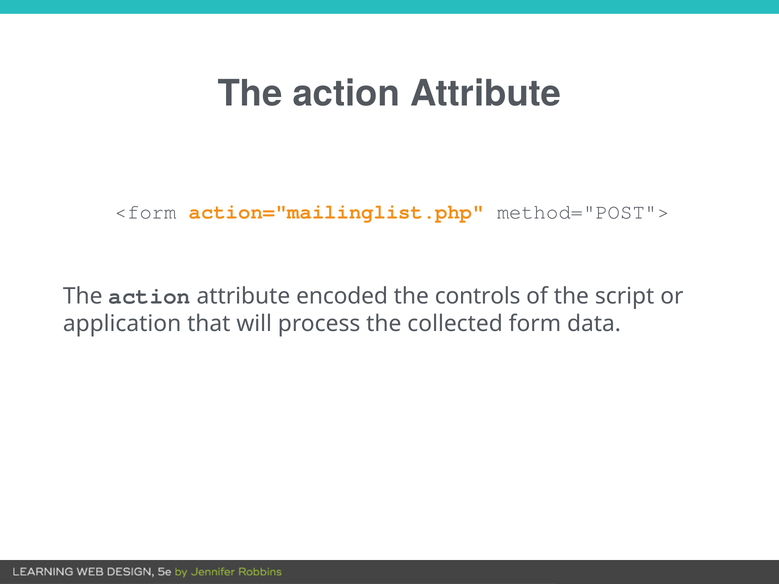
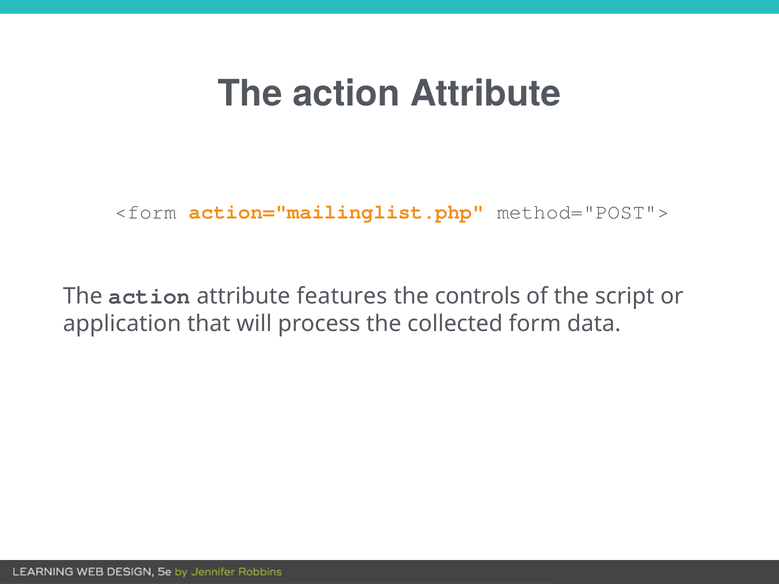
encoded: encoded -> features
